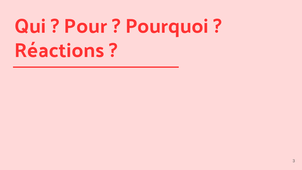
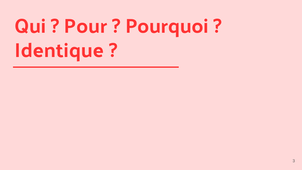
Réactions: Réactions -> Identique
